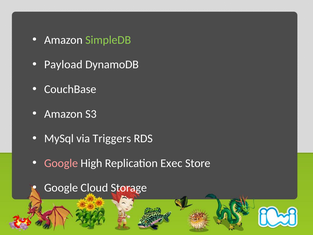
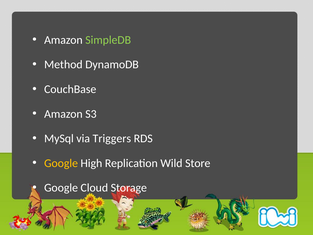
Payload: Payload -> Method
Google at (61, 163) colour: pink -> yellow
Exec: Exec -> Wild
